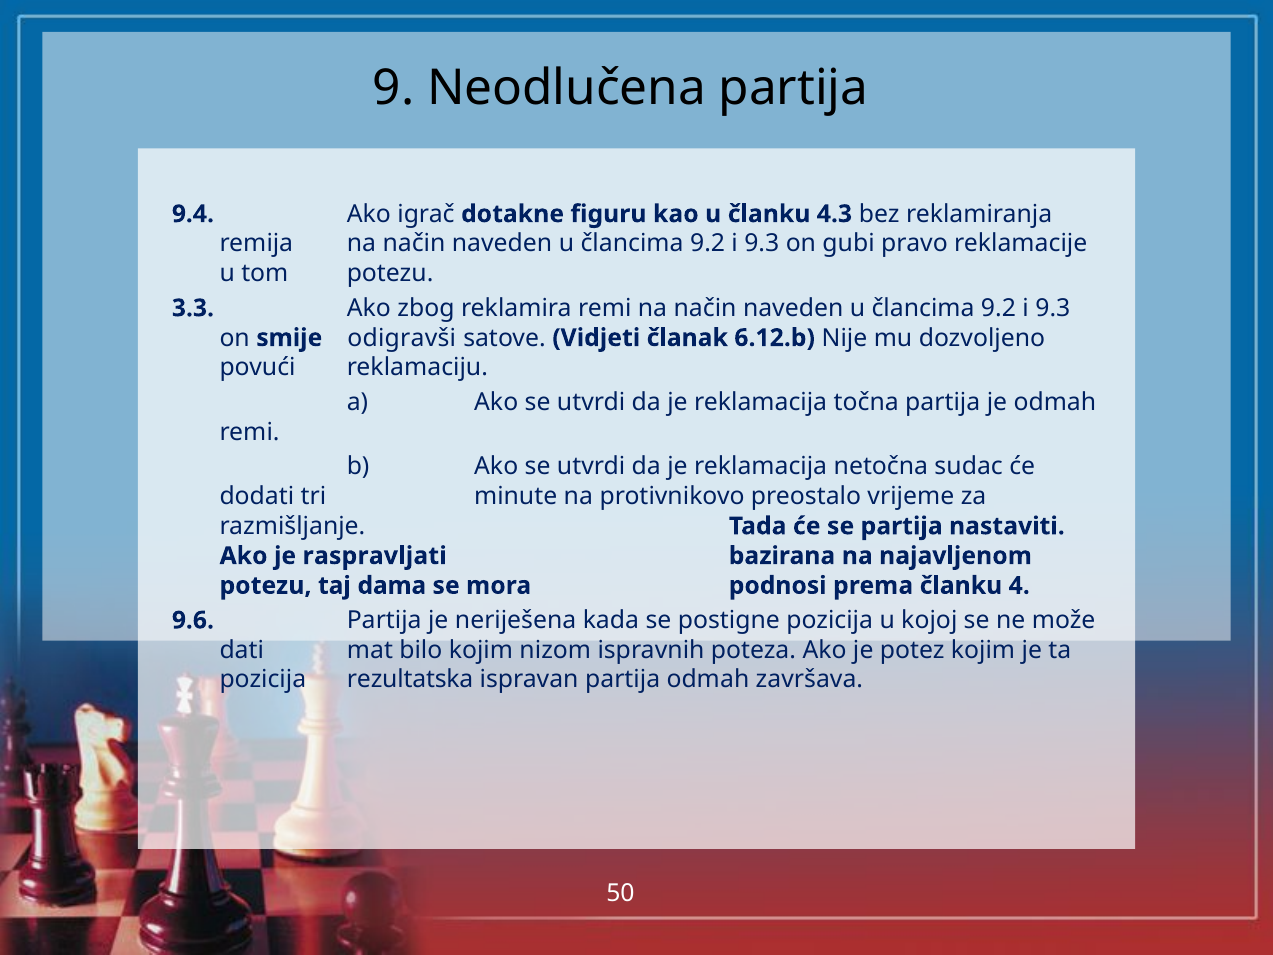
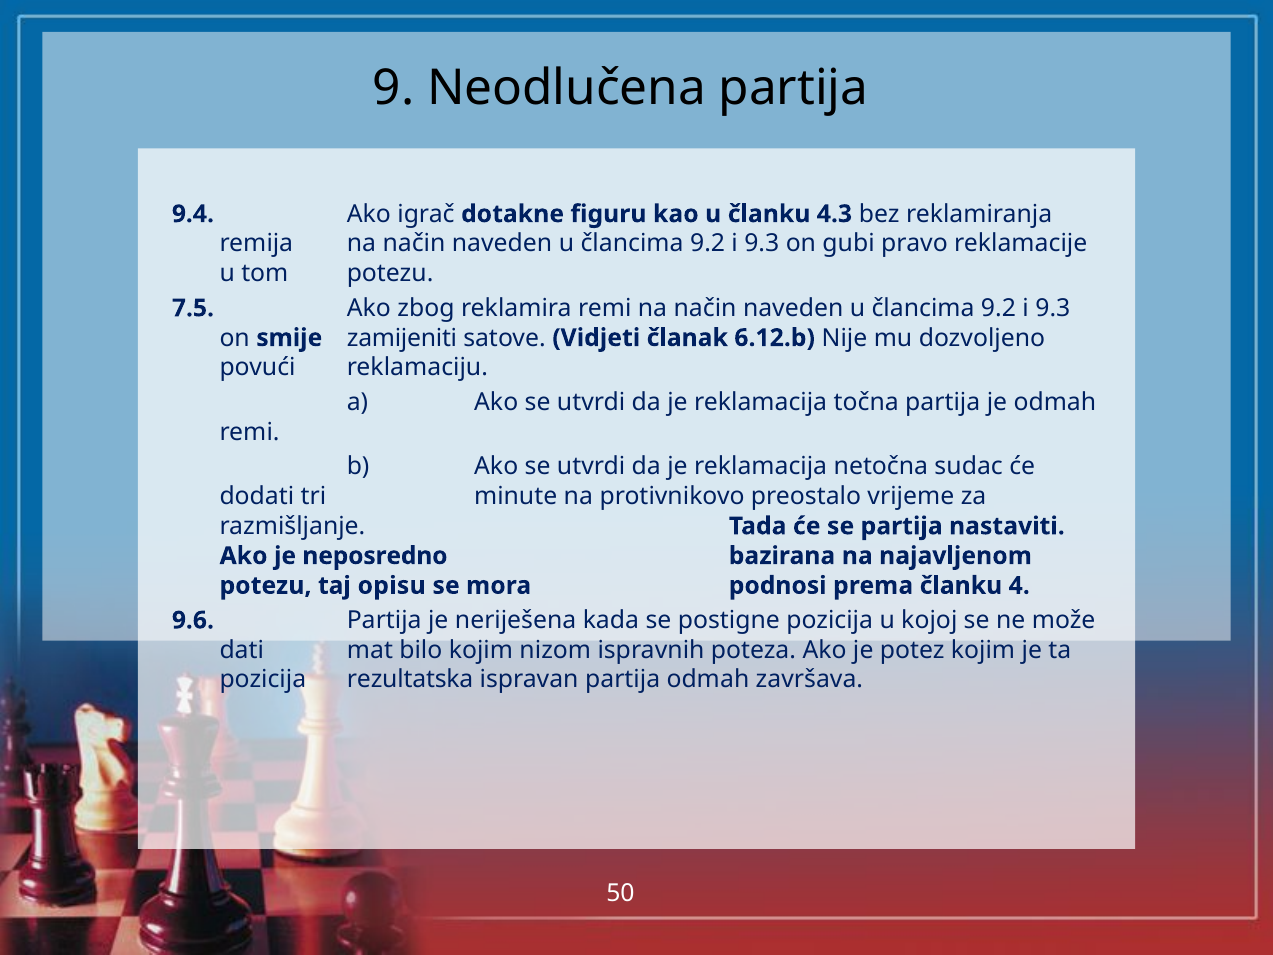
3.3: 3.3 -> 7.5
odigravši: odigravši -> zamijeniti
raspravljati: raspravljati -> neposredno
dama: dama -> opisu
